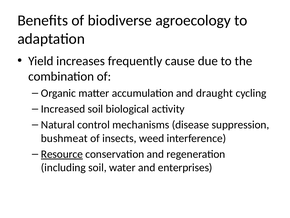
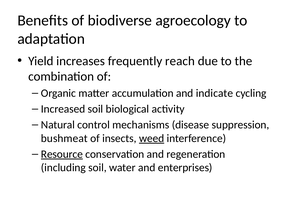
cause: cause -> reach
draught: draught -> indicate
weed underline: none -> present
